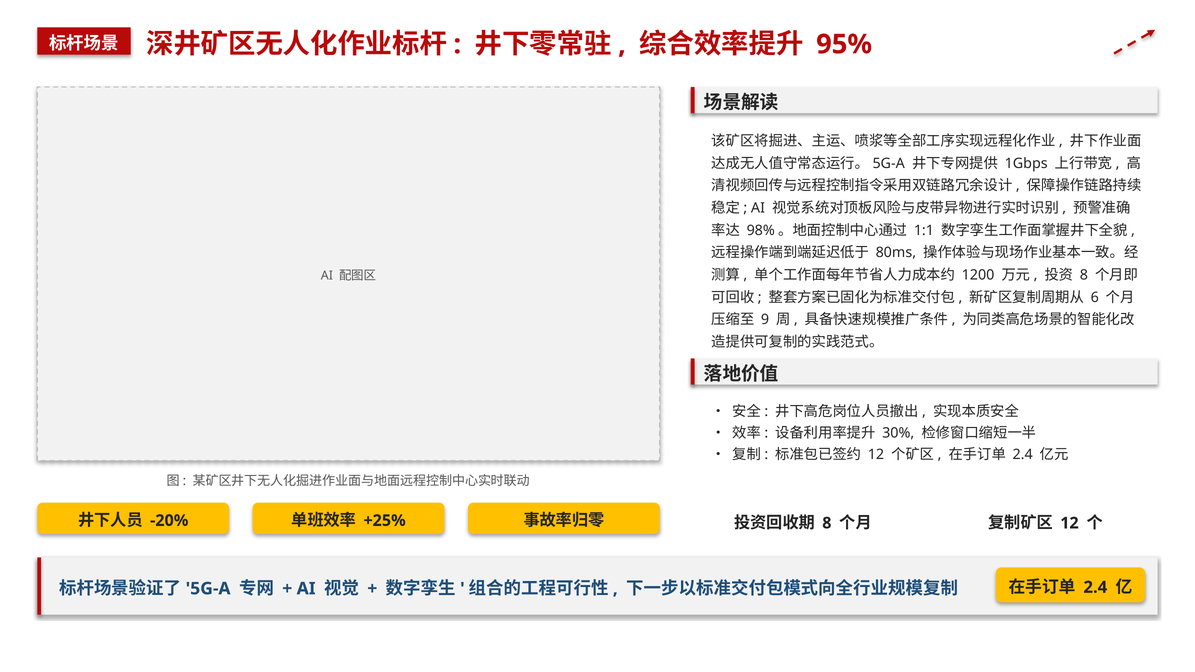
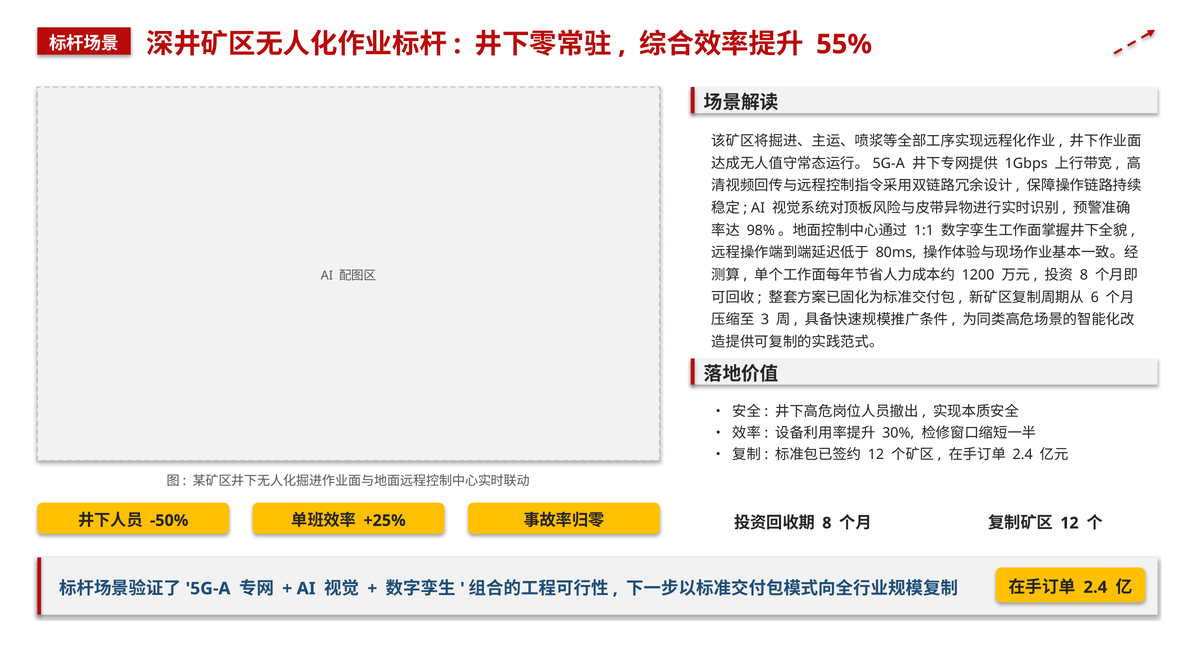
95%: 95% -> 55%
9: 9 -> 3
-20%: -20% -> -50%
